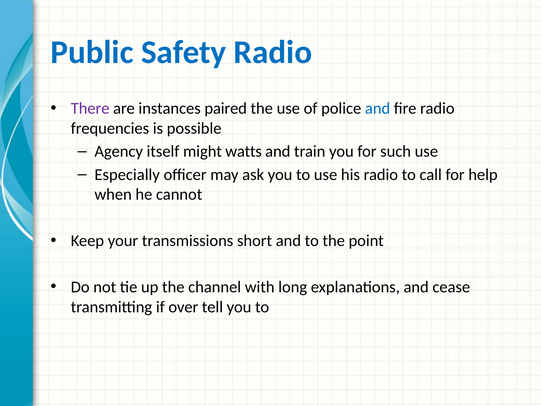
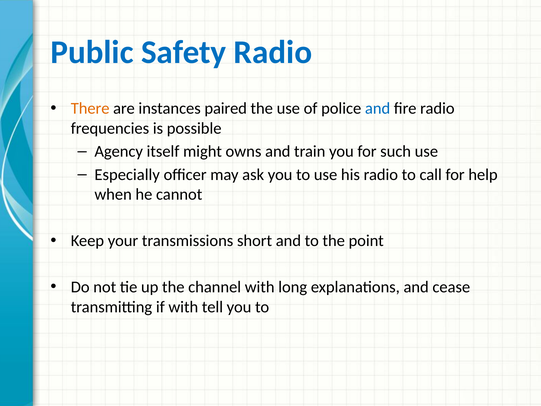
There colour: purple -> orange
watts: watts -> owns
if over: over -> with
